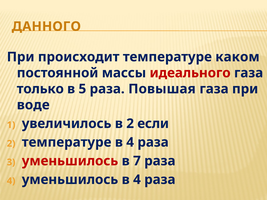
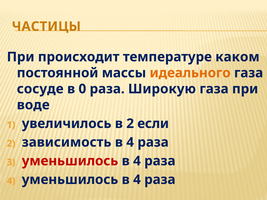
ДАННОГО: ДАННОГО -> ЧАСТИЦЫ
идеального colour: red -> orange
только: только -> сосуде
5: 5 -> 0
Повышая: Повышая -> Широкую
2 температуре: температуре -> зависимость
7 at (137, 161): 7 -> 4
